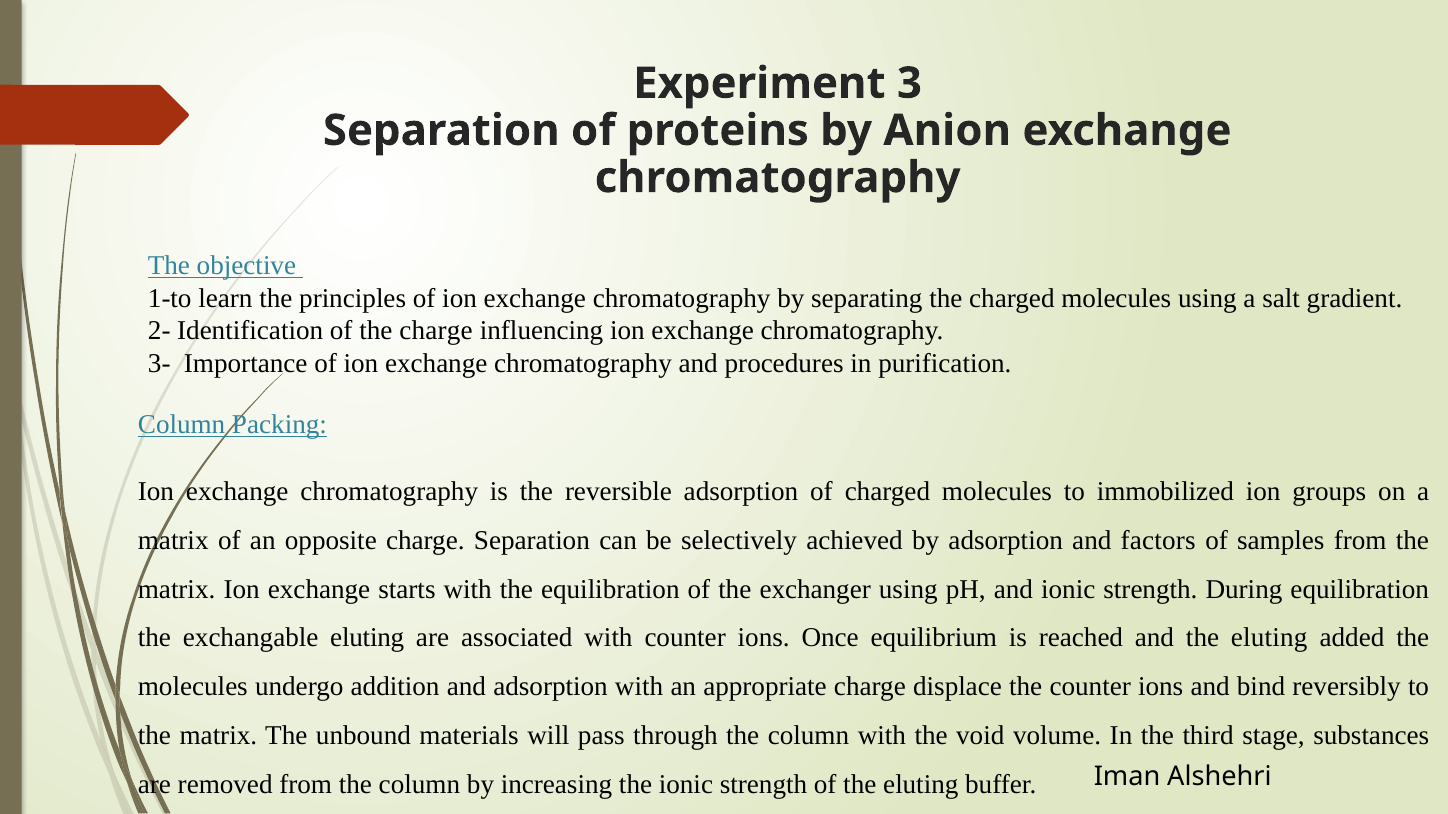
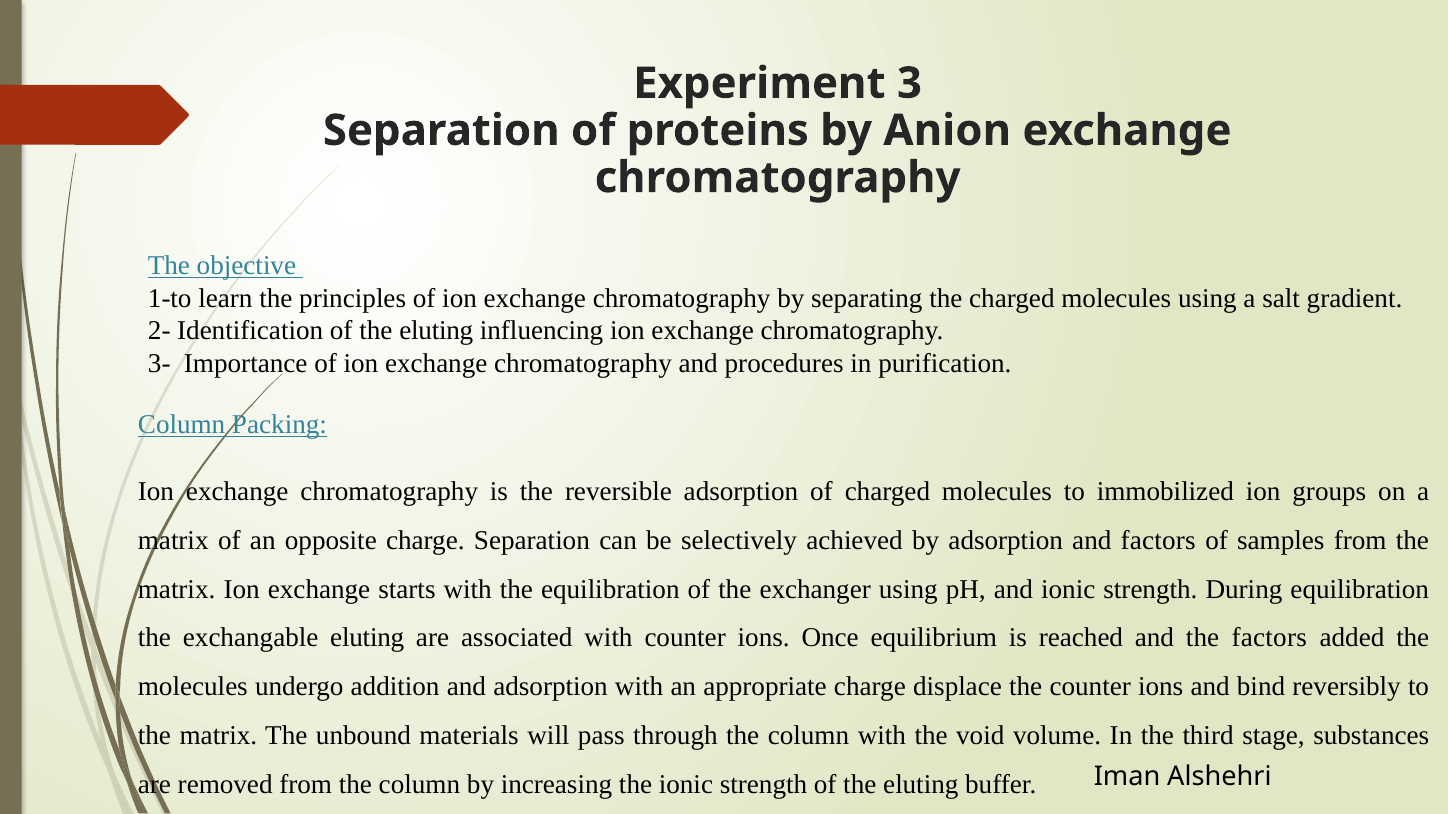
Identification of the charge: charge -> eluting
and the eluting: eluting -> factors
